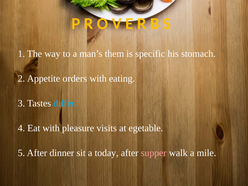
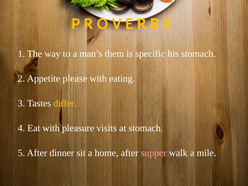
orders: orders -> please
differ colour: light blue -> yellow
at egetable: egetable -> stomach
today: today -> home
